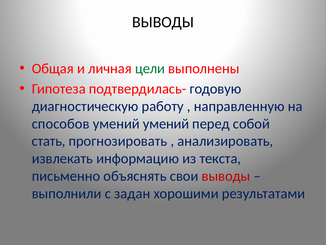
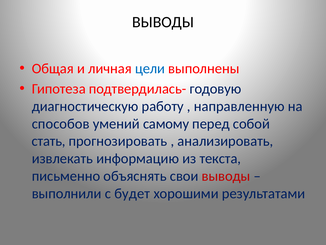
цели colour: green -> blue
умений умений: умений -> самому
задан: задан -> будет
